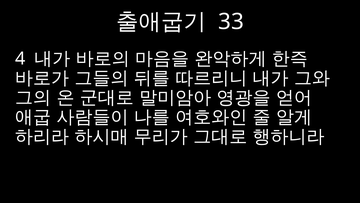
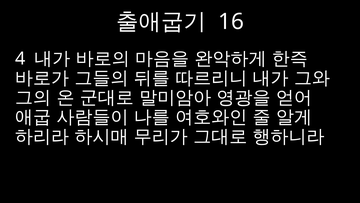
33: 33 -> 16
